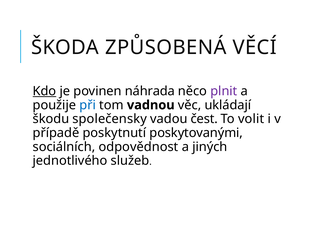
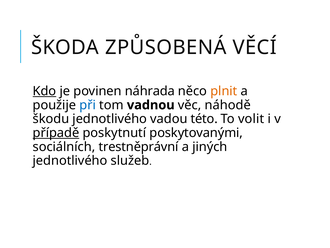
plnit colour: purple -> orange
ukládají: ukládají -> náhodě
škodu společensky: společensky -> jednotlivého
čest: čest -> této
případě underline: none -> present
odpovědnost: odpovědnost -> trestněprávní
